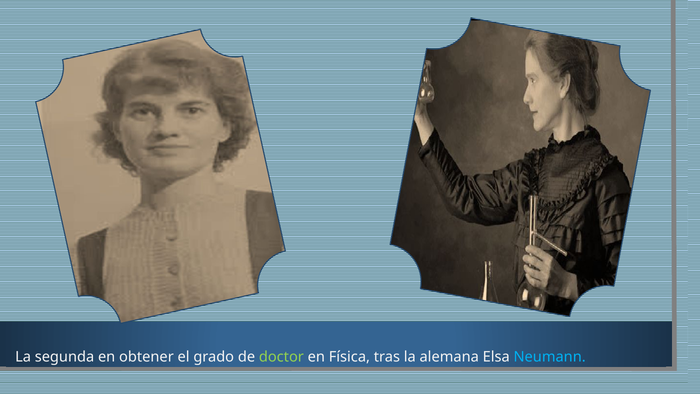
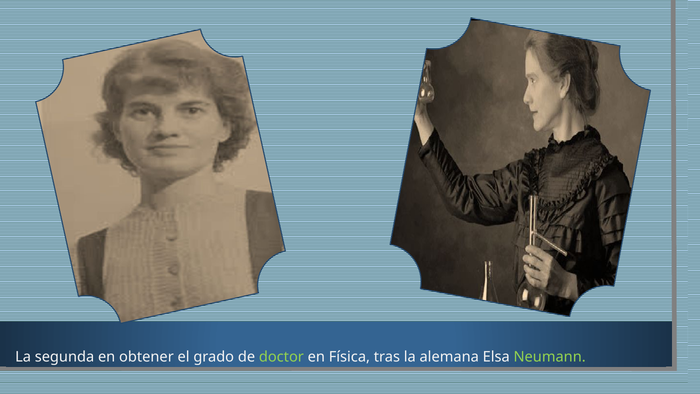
Neumann colour: light blue -> light green
